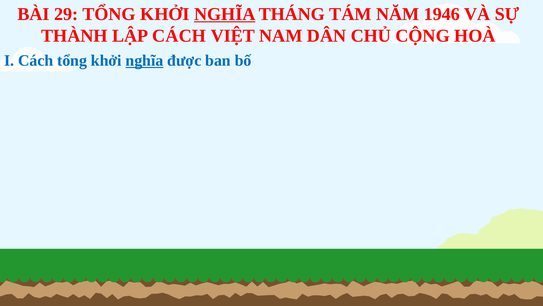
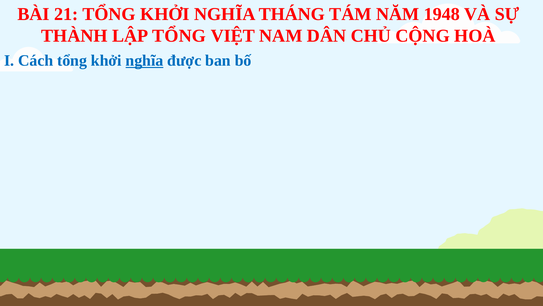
29: 29 -> 21
NGHĨA at (225, 14) underline: present -> none
1946: 1946 -> 1948
LẬP CÁCH: CÁCH -> TỔNG
